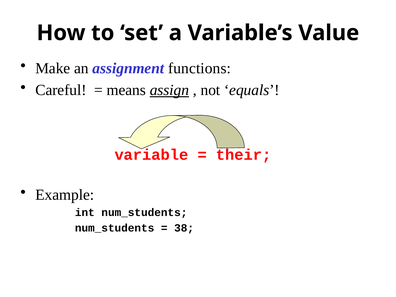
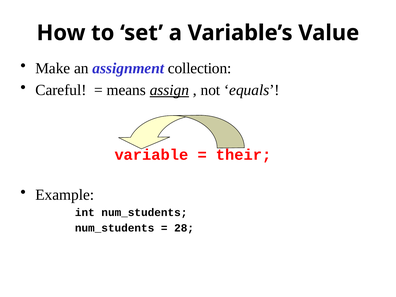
functions: functions -> collection
38: 38 -> 28
